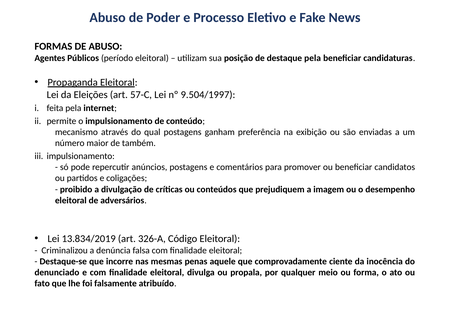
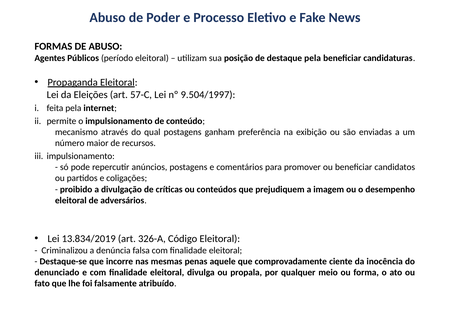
também: também -> recursos
